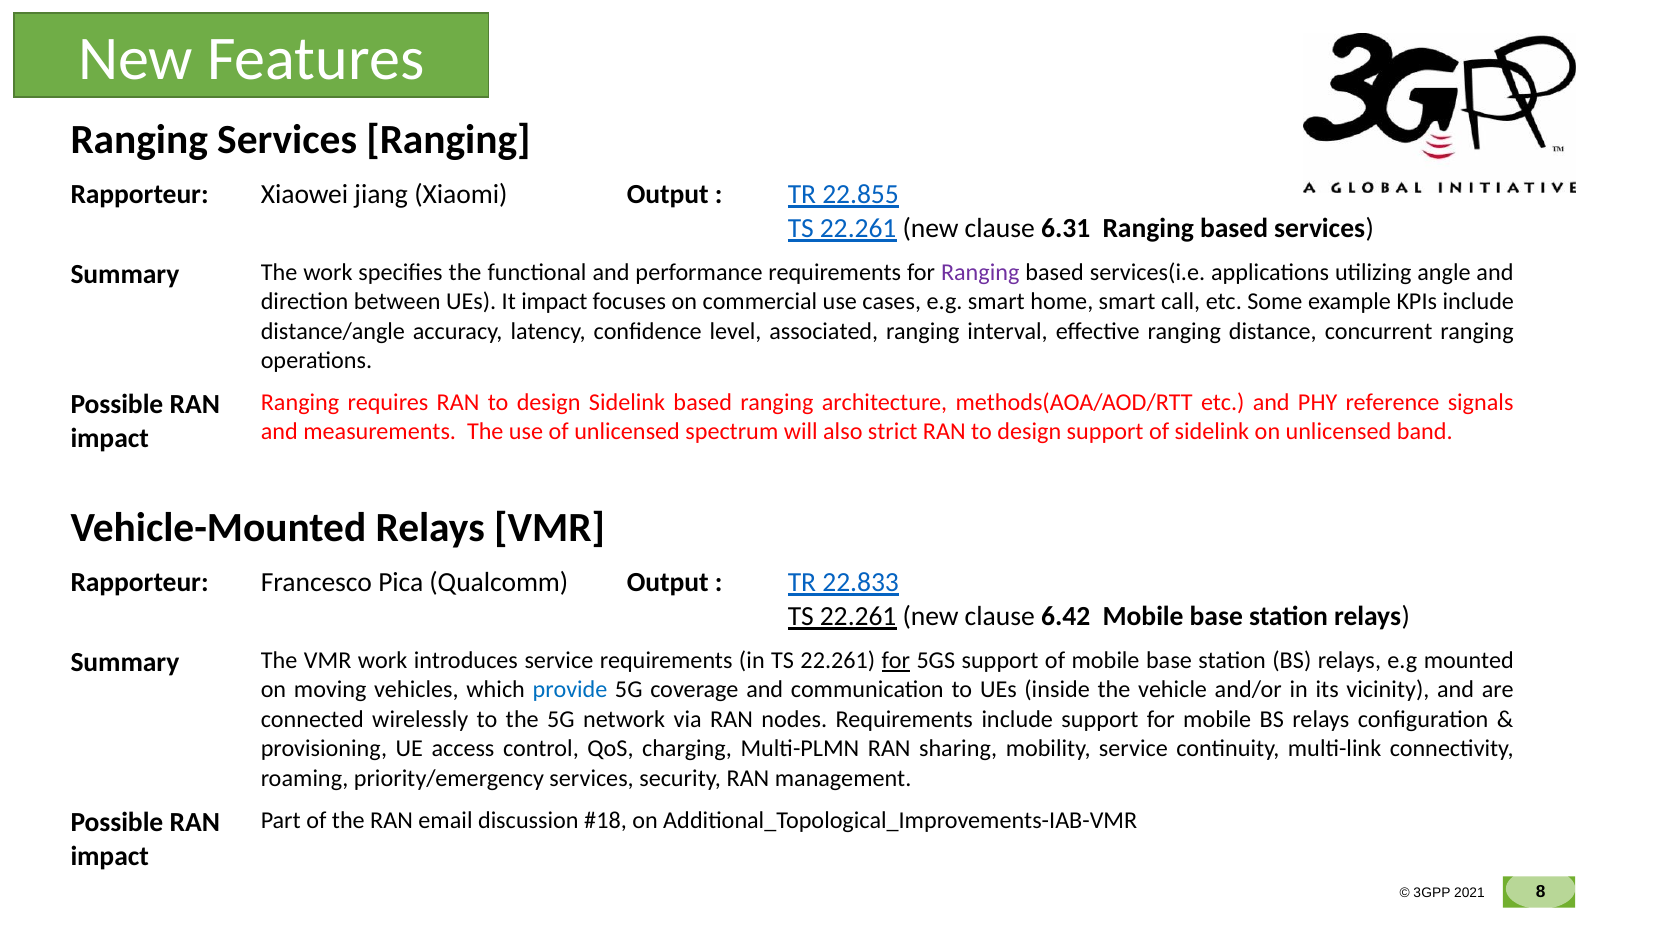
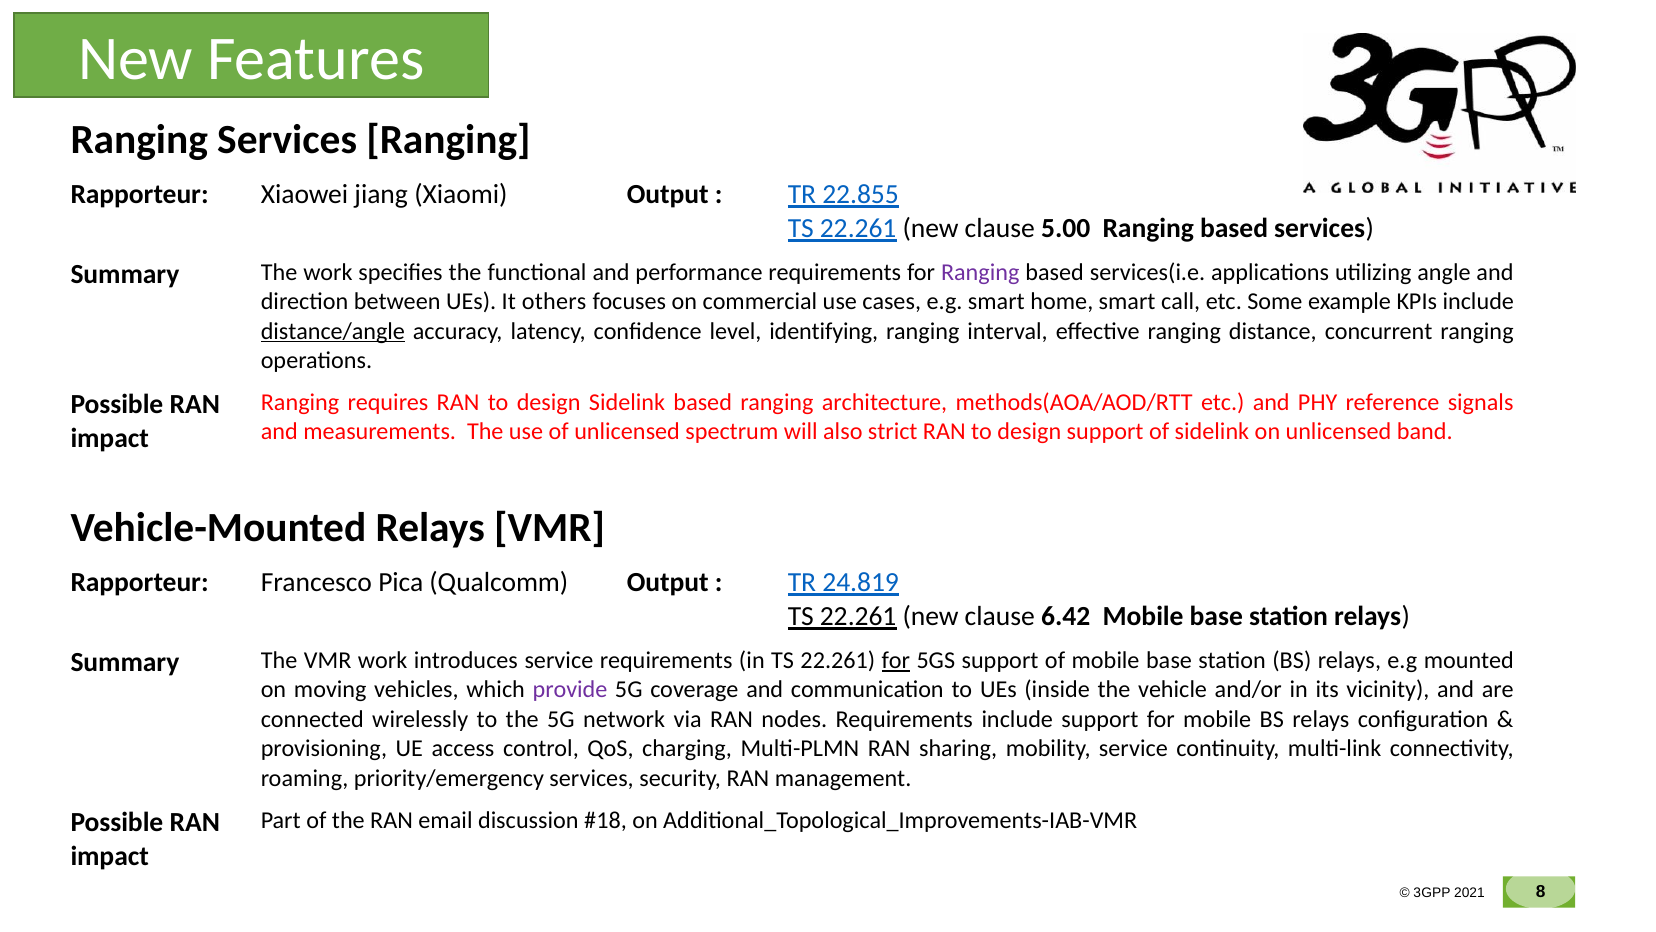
6.31: 6.31 -> 5.00
It impact: impact -> others
distance/angle underline: none -> present
associated: associated -> identifying
22.833: 22.833 -> 24.819
provide colour: blue -> purple
